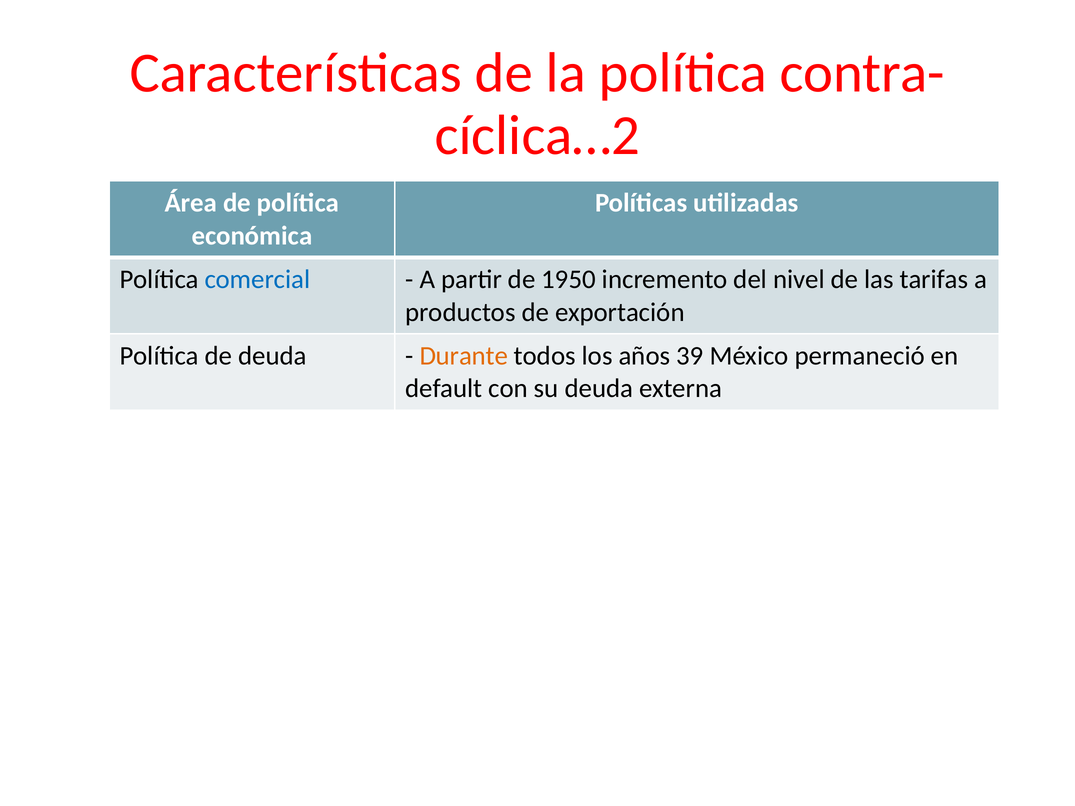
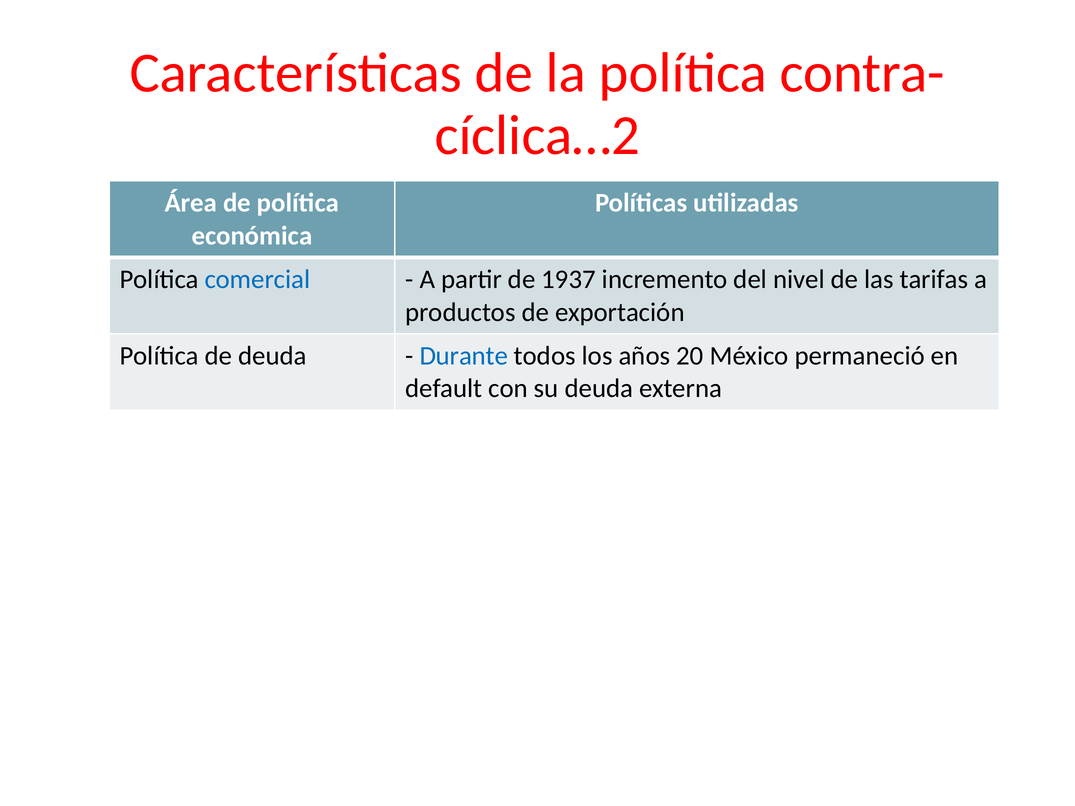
1950: 1950 -> 1937
Durante colour: orange -> blue
39: 39 -> 20
